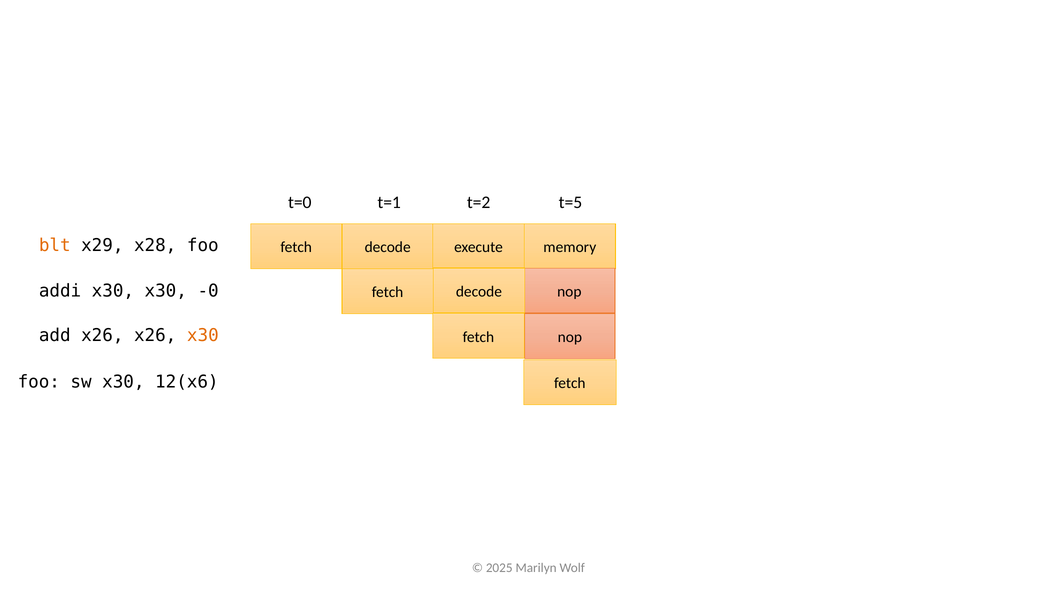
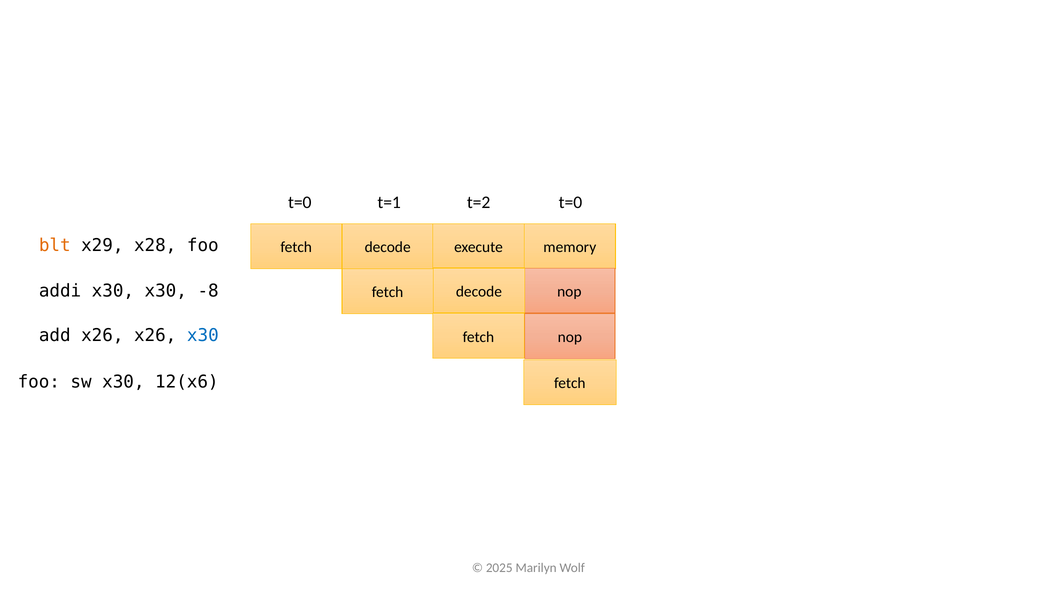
t=2 t=5: t=5 -> t=0
-0: -0 -> -8
x30 at (203, 335) colour: orange -> blue
